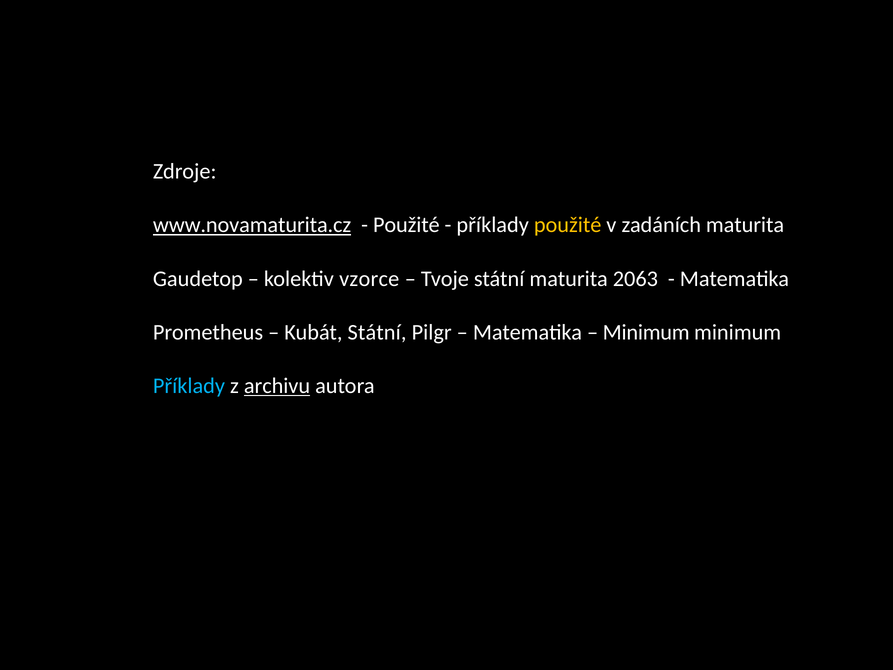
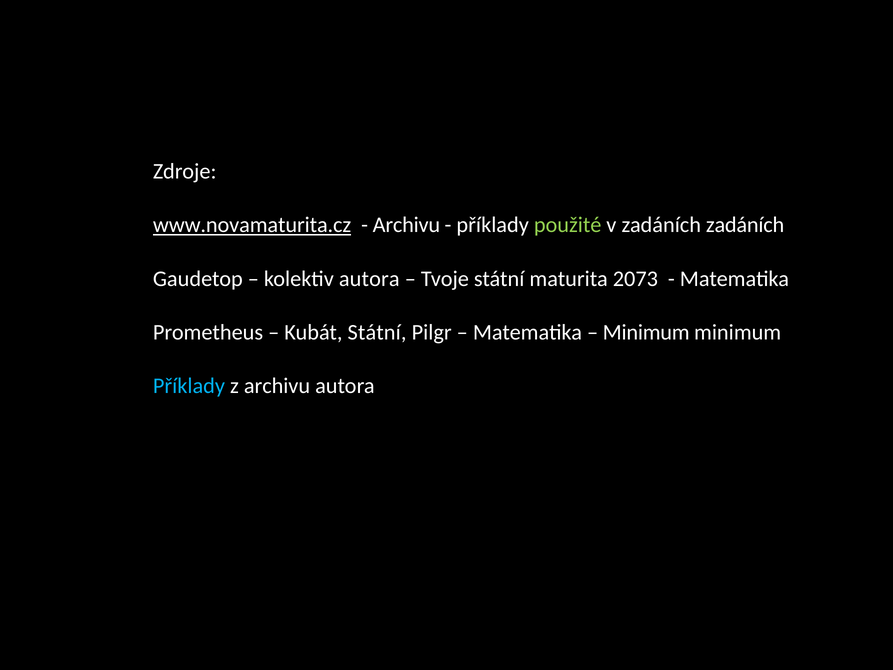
Použité at (406, 225): Použité -> Archivu
použité at (568, 225) colour: yellow -> light green
zadáních maturita: maturita -> zadáních
kolektiv vzorce: vzorce -> autora
2063: 2063 -> 2073
archivu at (277, 386) underline: present -> none
